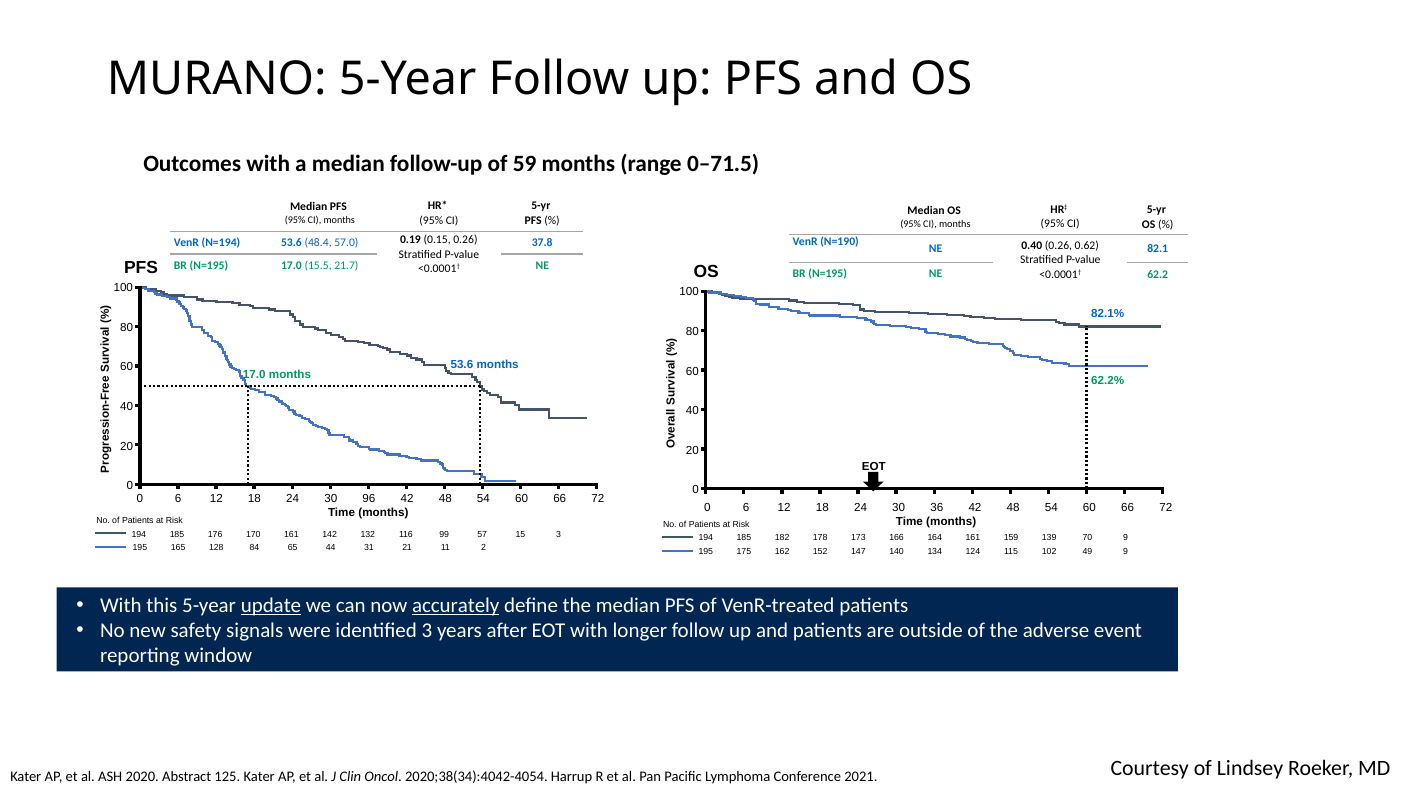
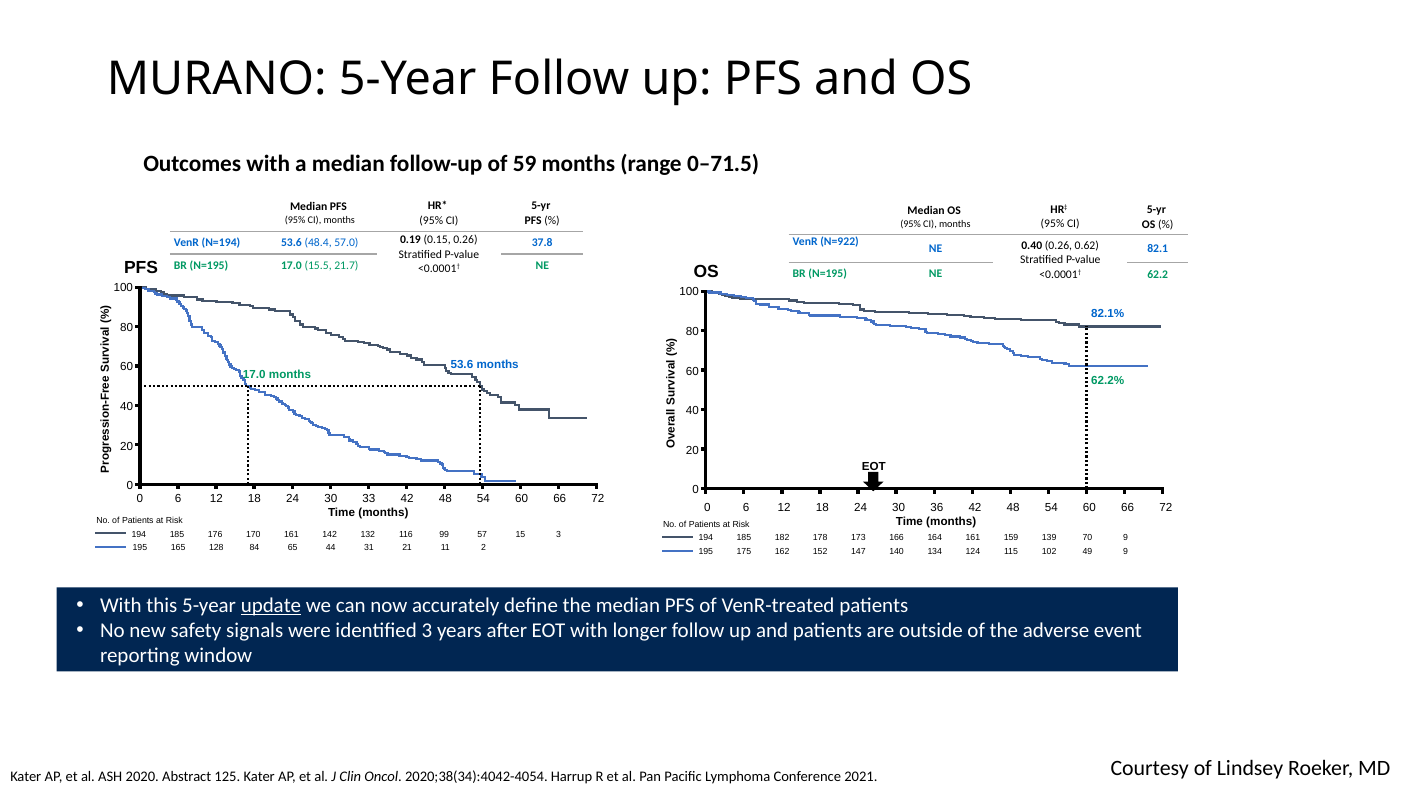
N=190: N=190 -> N=922
96: 96 -> 33
accurately underline: present -> none
